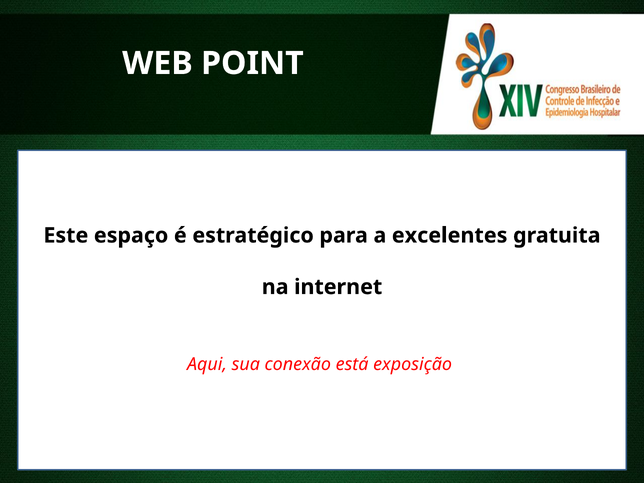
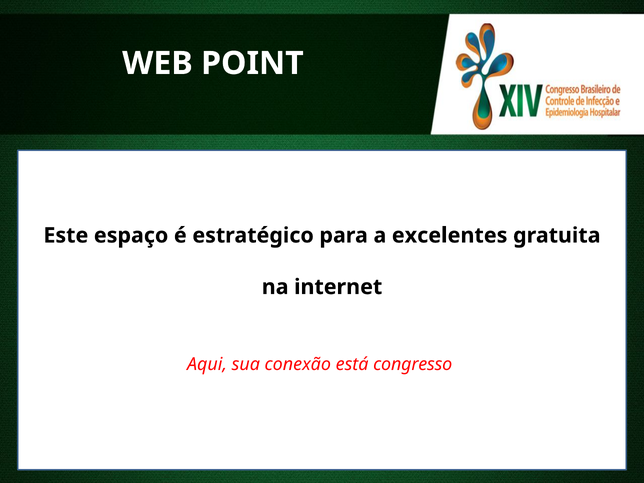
exposição: exposição -> congresso
